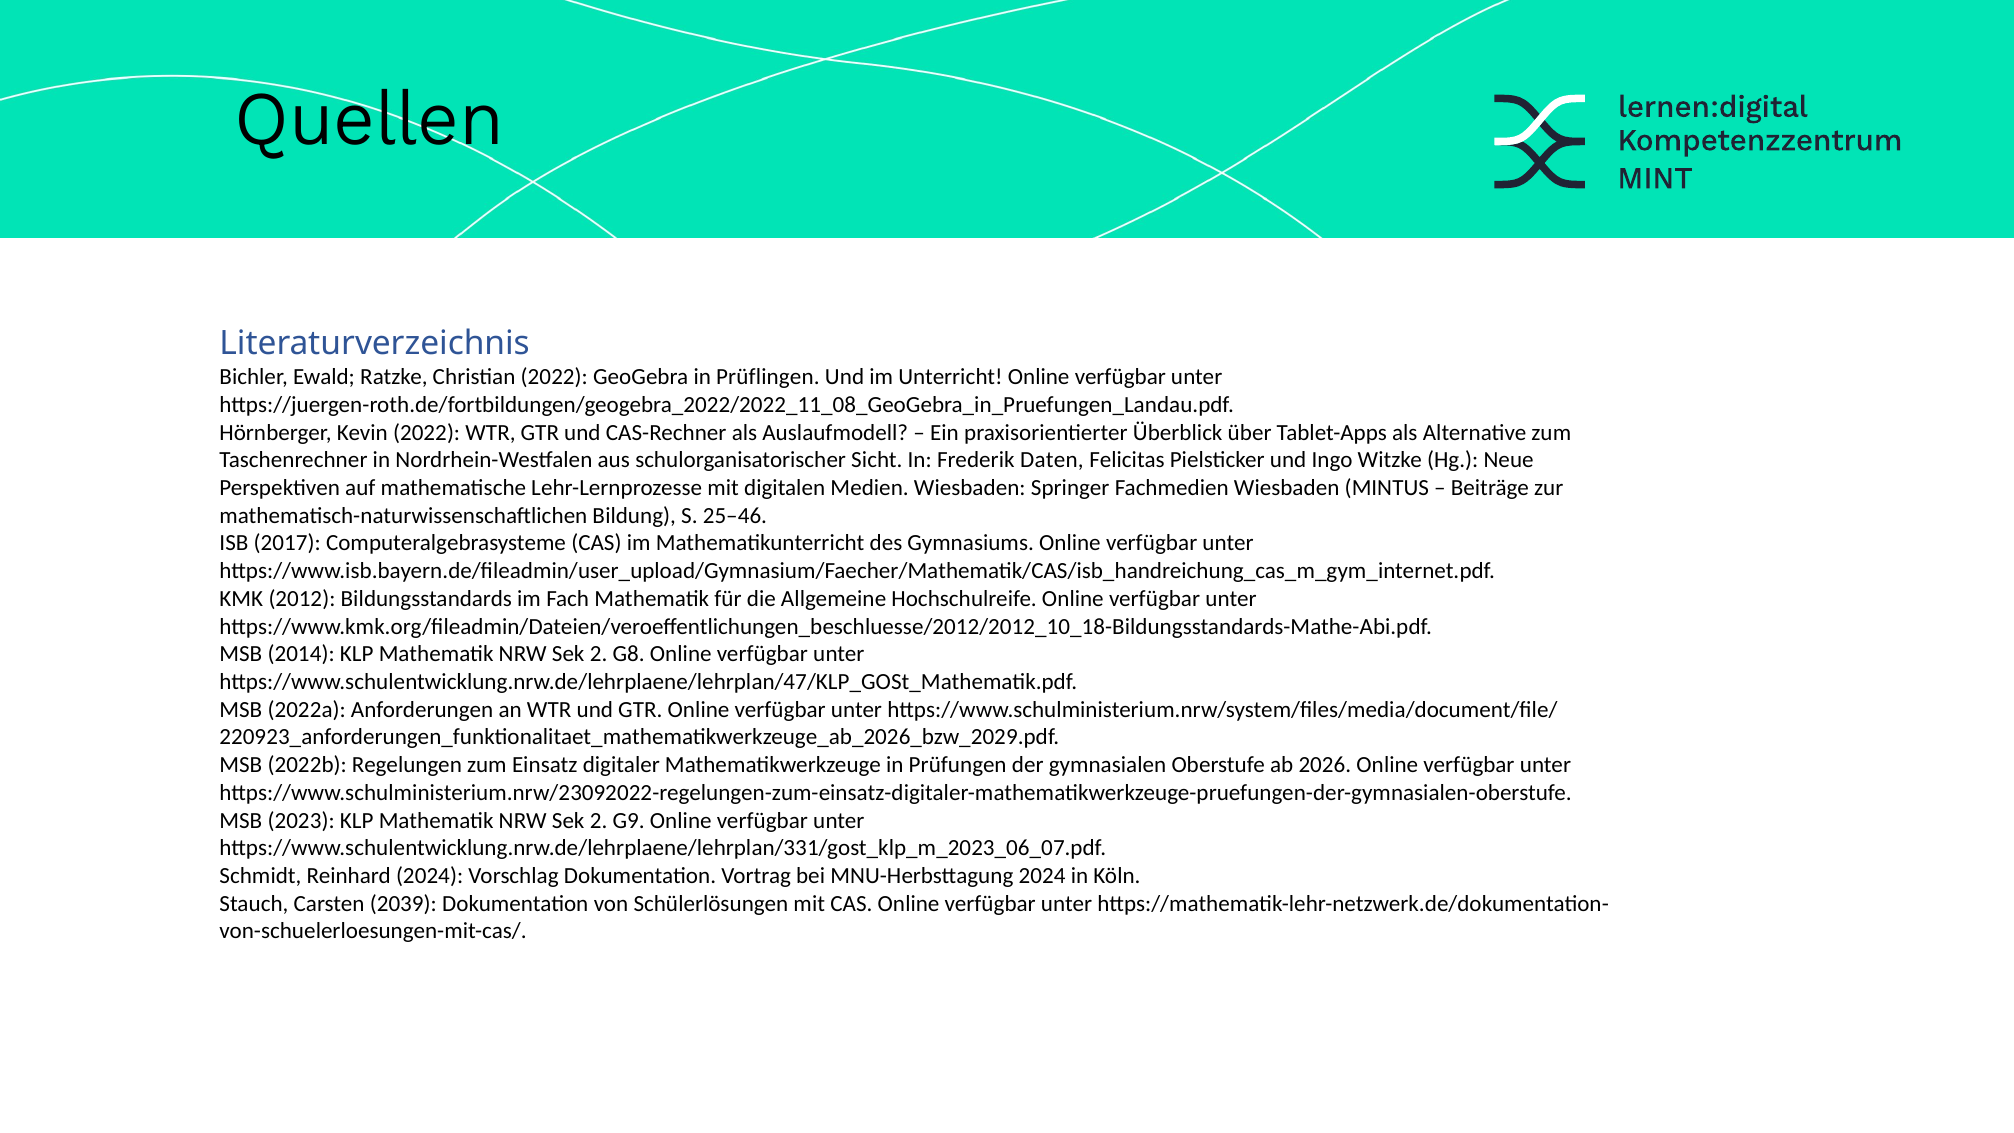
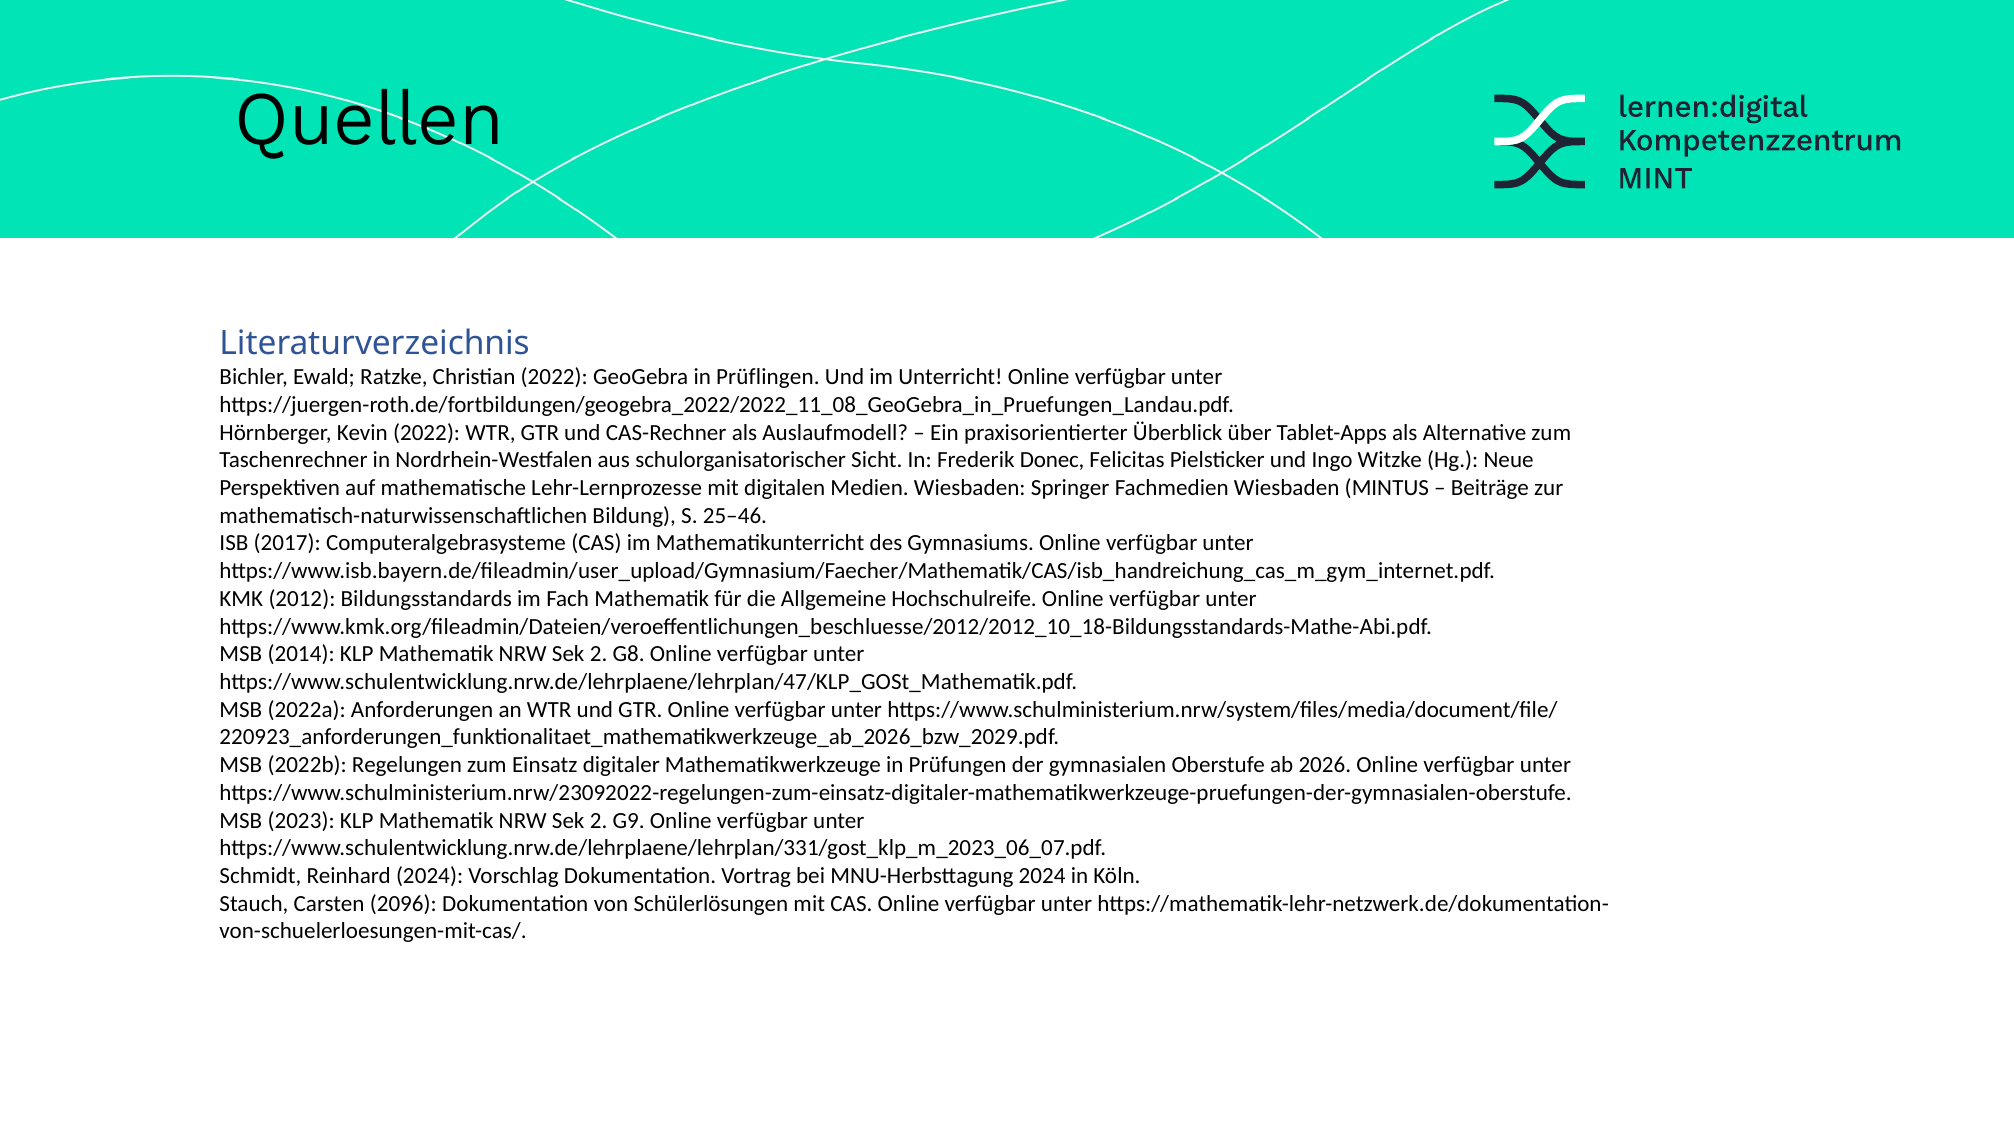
Daten: Daten -> Donec
2039: 2039 -> 2096
